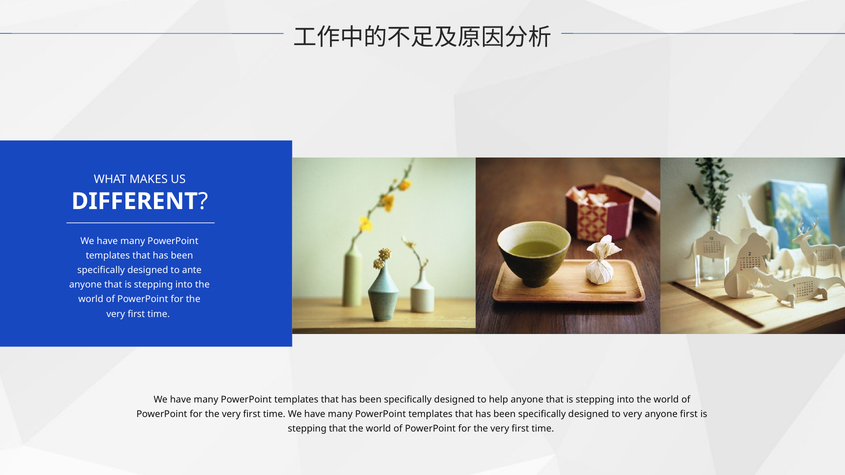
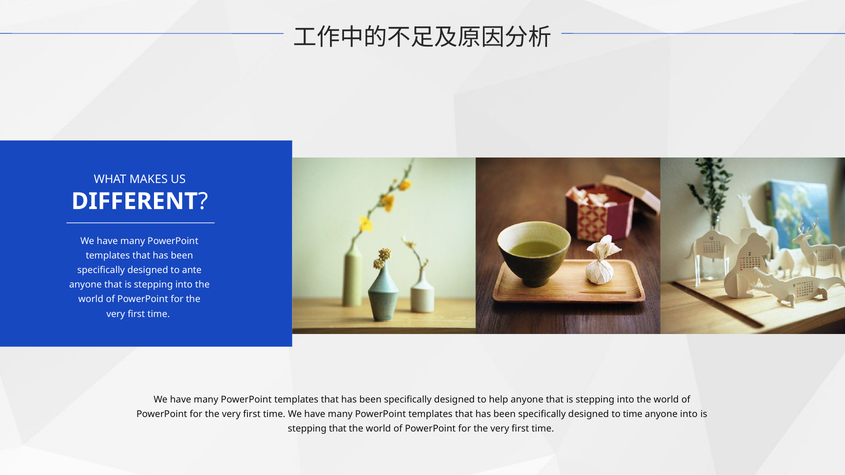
to very: very -> time
anyone first: first -> into
